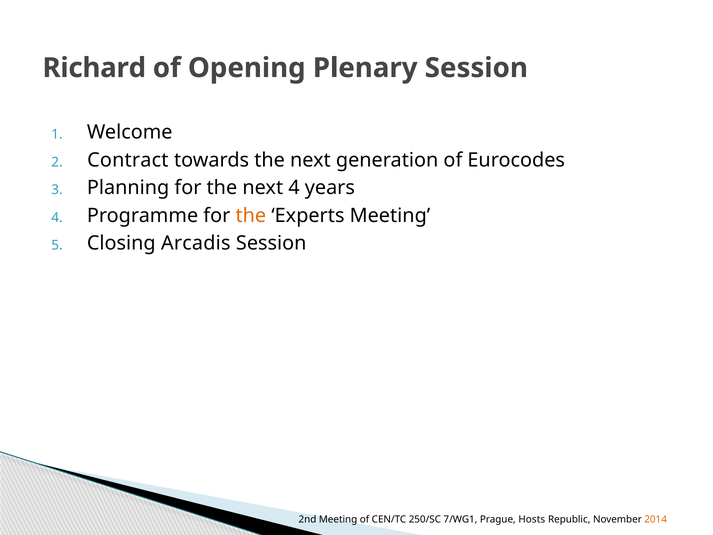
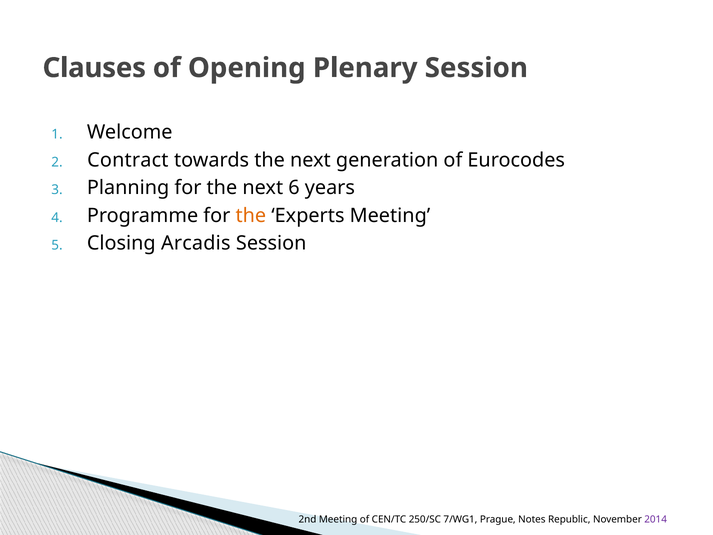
Richard: Richard -> Clauses
next 4: 4 -> 6
Hosts: Hosts -> Notes
2014 colour: orange -> purple
